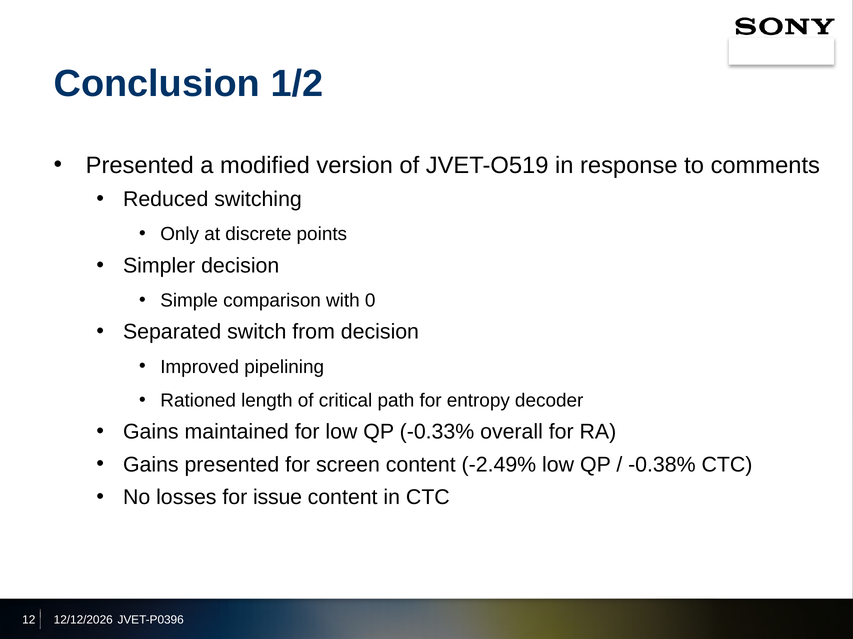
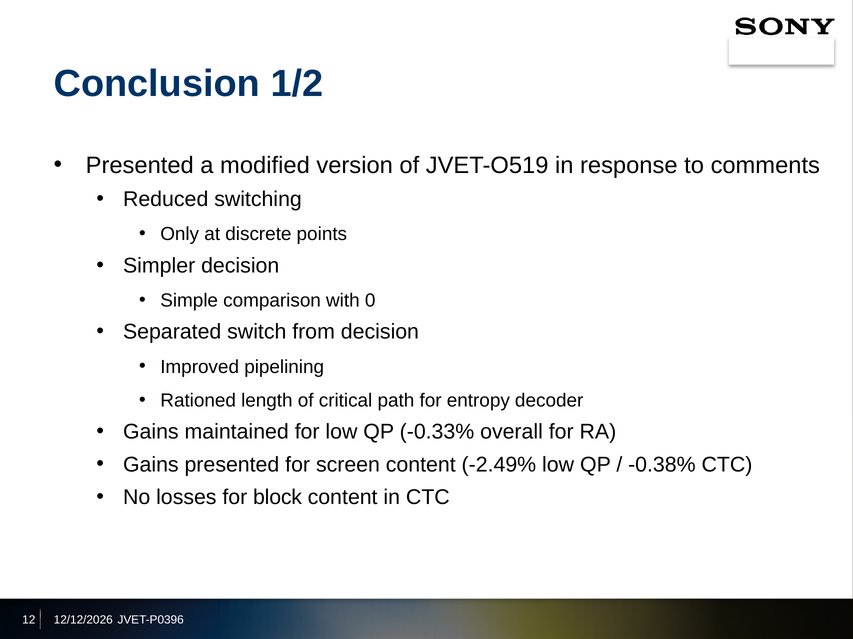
issue: issue -> block
